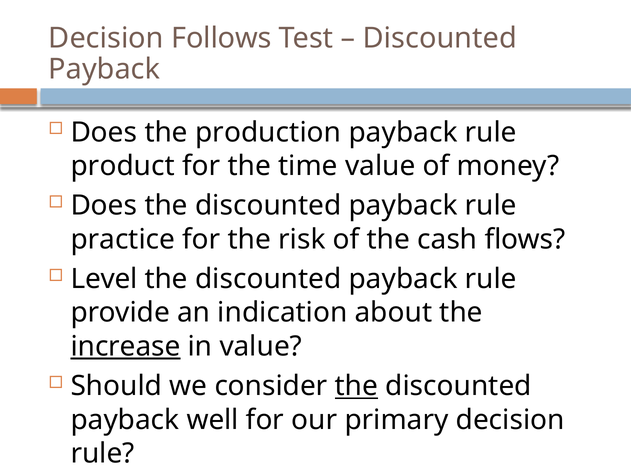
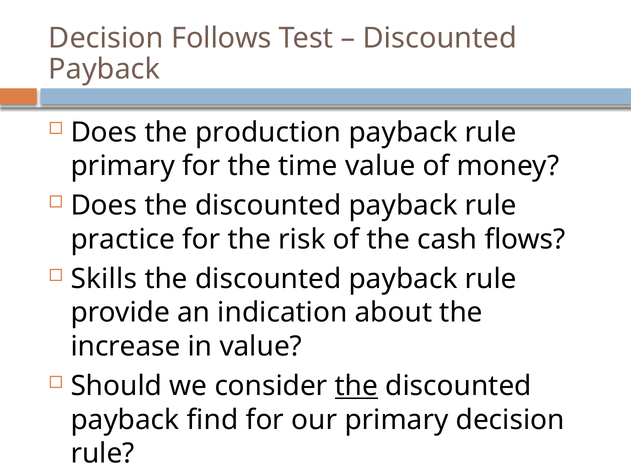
product at (123, 166): product -> primary
Level: Level -> Skills
increase underline: present -> none
well: well -> find
